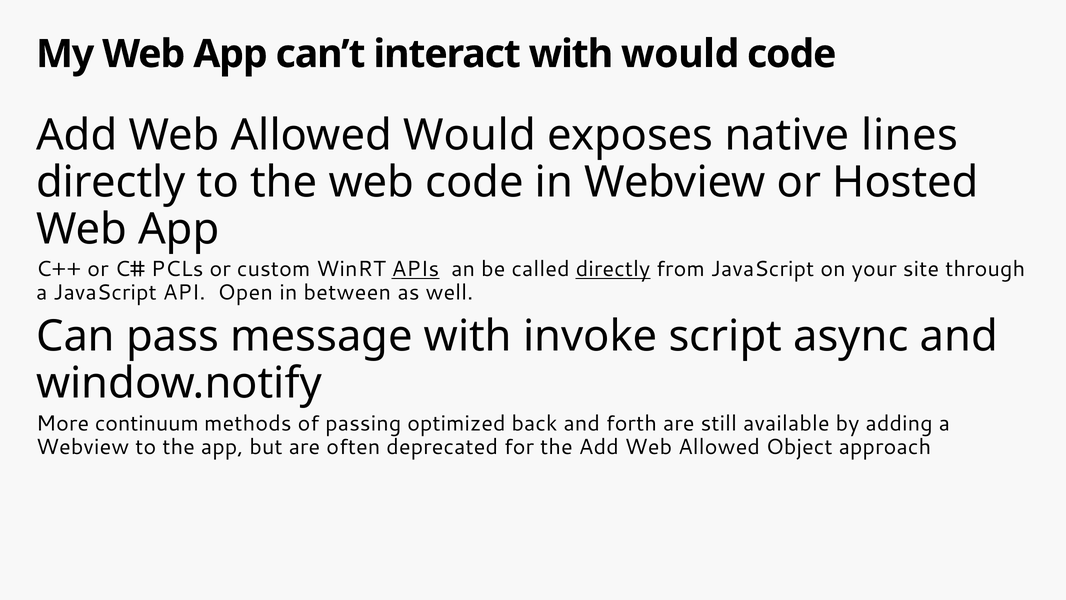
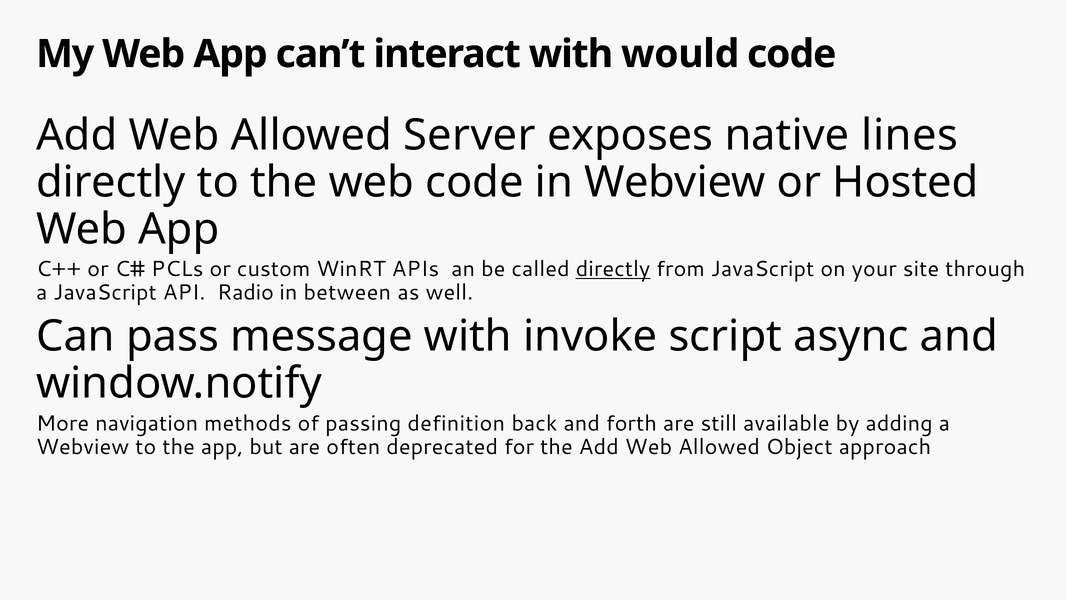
Allowed Would: Would -> Server
APIs underline: present -> none
Open: Open -> Radio
continuum: continuum -> navigation
optimized: optimized -> definition
